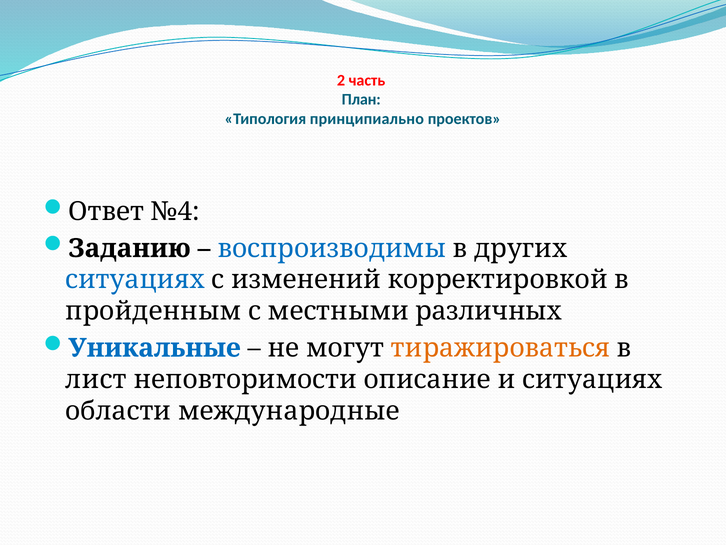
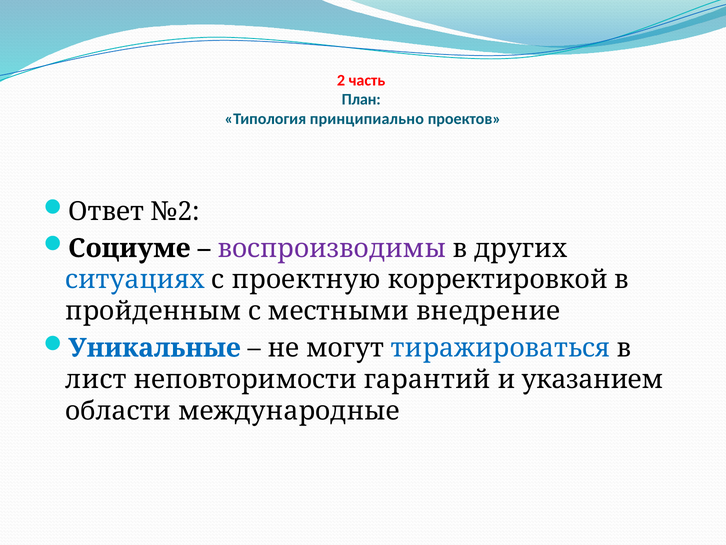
№4: №4 -> №2
Заданию: Заданию -> Социуме
воспроизводимы colour: blue -> purple
изменений: изменений -> проектную
различных: различных -> внедрение
тиражироваться colour: orange -> blue
описание: описание -> гарантий
и ситуациях: ситуациях -> указанием
